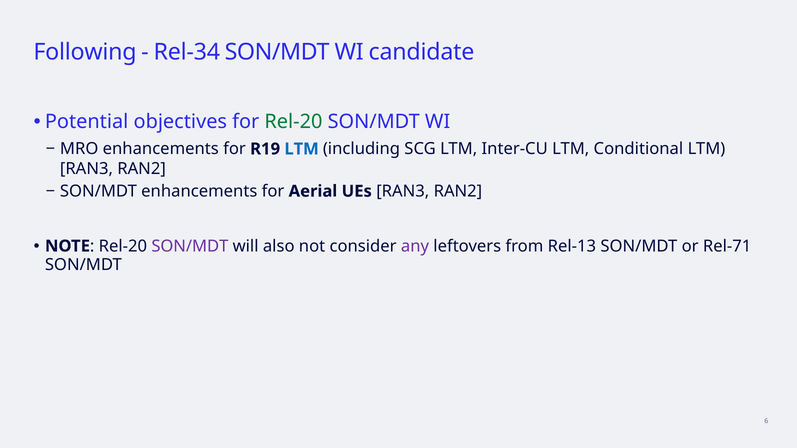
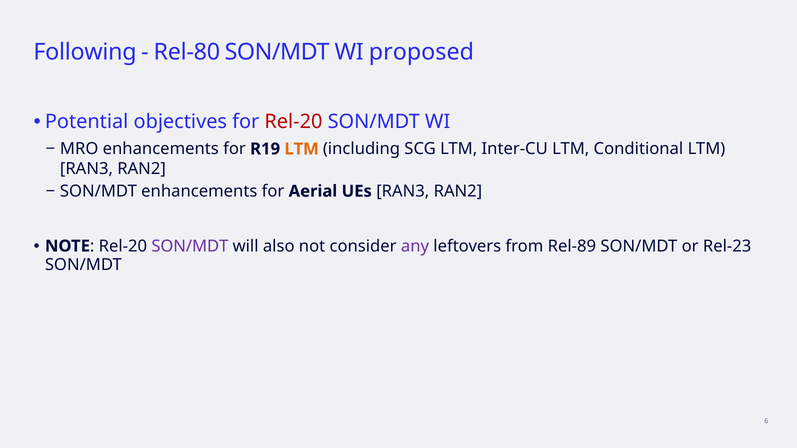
Rel-34: Rel-34 -> Rel-80
candidate: candidate -> proposed
Rel-20 at (293, 122) colour: green -> red
LTM at (302, 149) colour: blue -> orange
Rel-13: Rel-13 -> Rel-89
Rel-71: Rel-71 -> Rel-23
